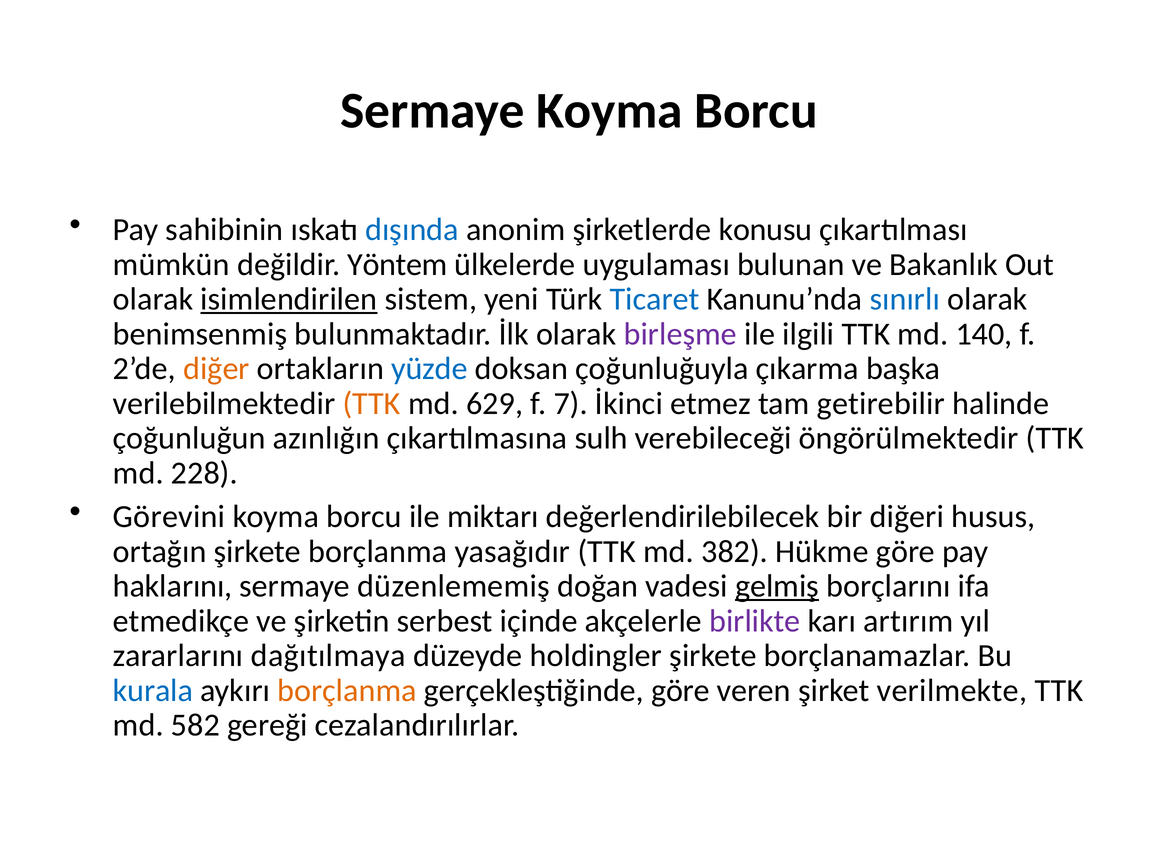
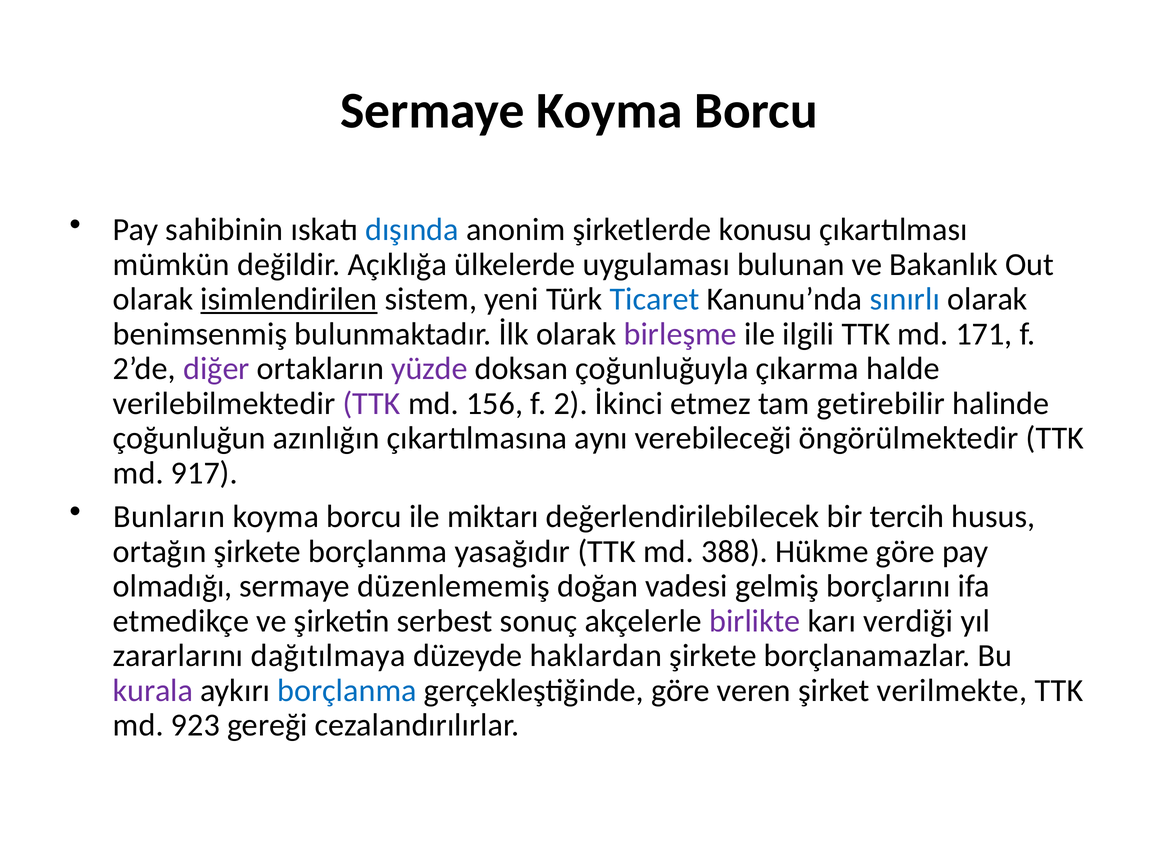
Yöntem: Yöntem -> Açıklığa
140: 140 -> 171
diğer colour: orange -> purple
yüzde colour: blue -> purple
başka: başka -> halde
TTK at (372, 404) colour: orange -> purple
629: 629 -> 156
7: 7 -> 2
sulh: sulh -> aynı
228: 228 -> 917
Görevini: Görevini -> Bunların
diğeri: diğeri -> tercih
382: 382 -> 388
haklarını: haklarını -> olmadığı
gelmiş underline: present -> none
içinde: içinde -> sonuç
artırım: artırım -> verdiği
holdingler: holdingler -> haklardan
kurala colour: blue -> purple
borçlanma at (347, 691) colour: orange -> blue
582: 582 -> 923
